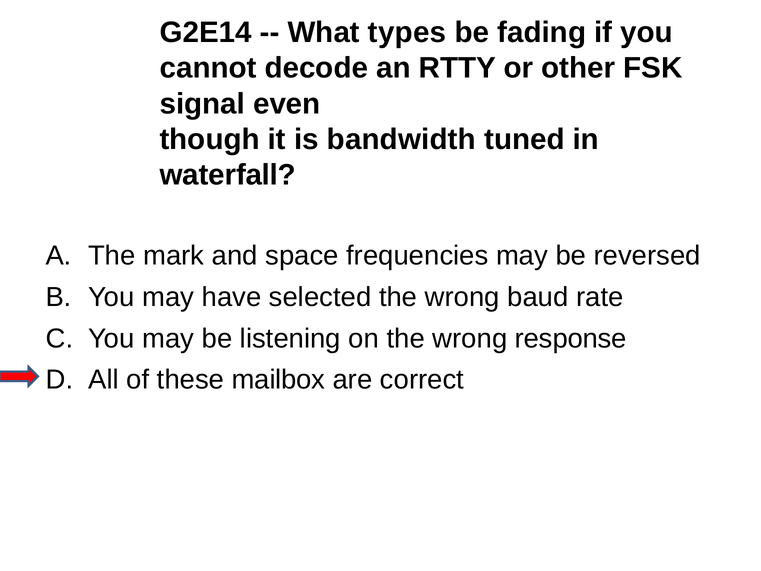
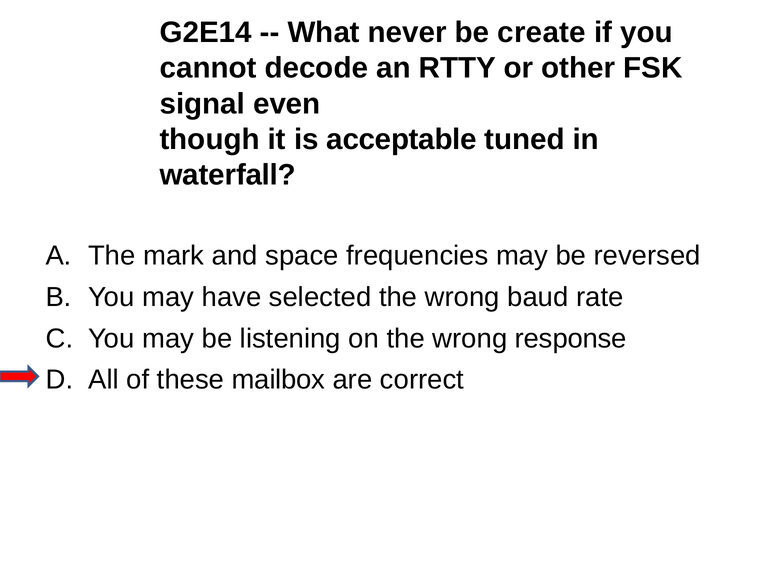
types: types -> never
fading: fading -> create
bandwidth: bandwidth -> acceptable
